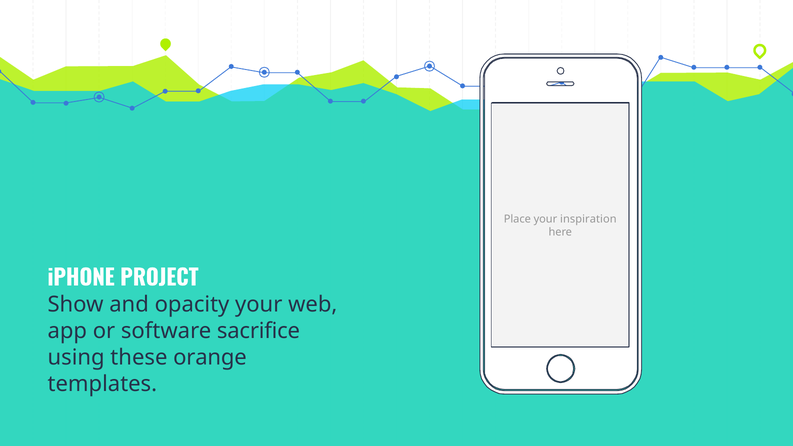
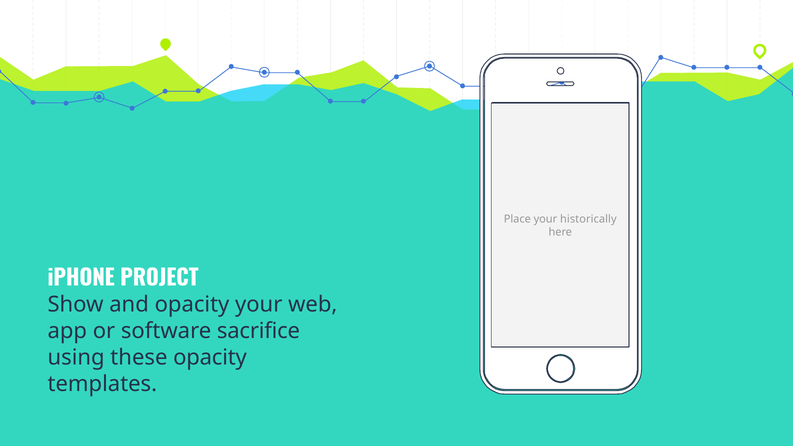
inspiration: inspiration -> historically
these orange: orange -> opacity
